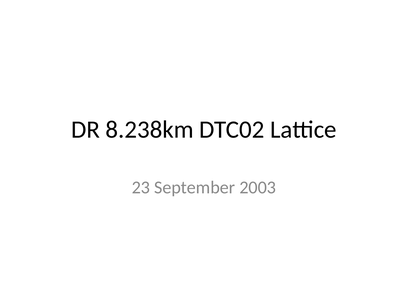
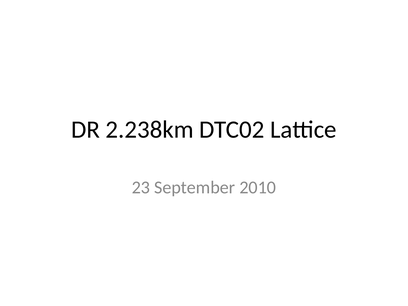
8.238km: 8.238km -> 2.238km
2003: 2003 -> 2010
